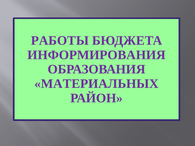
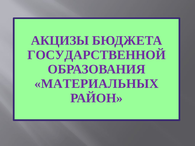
РАБОТЫ: РАБОТЫ -> АКЦИЗЫ
ИНФОРМИРОВАНИЯ: ИНФОРМИРОВАНИЯ -> ГОСУДАРСТВЕННОЙ
